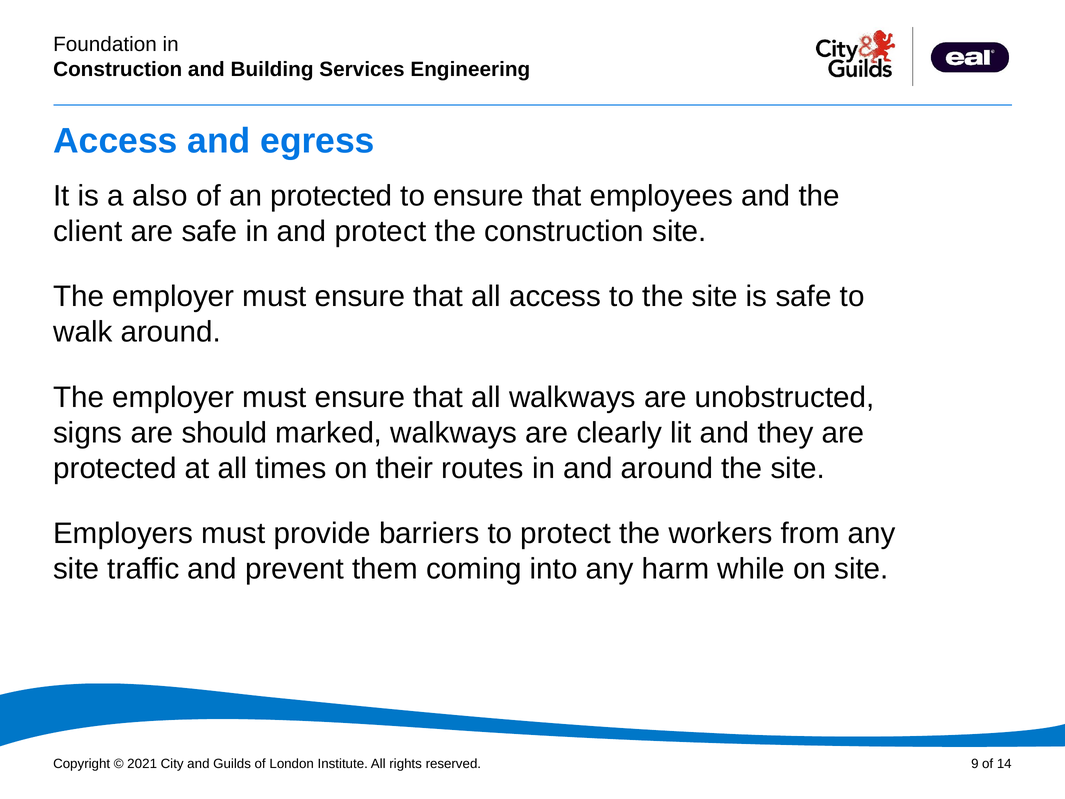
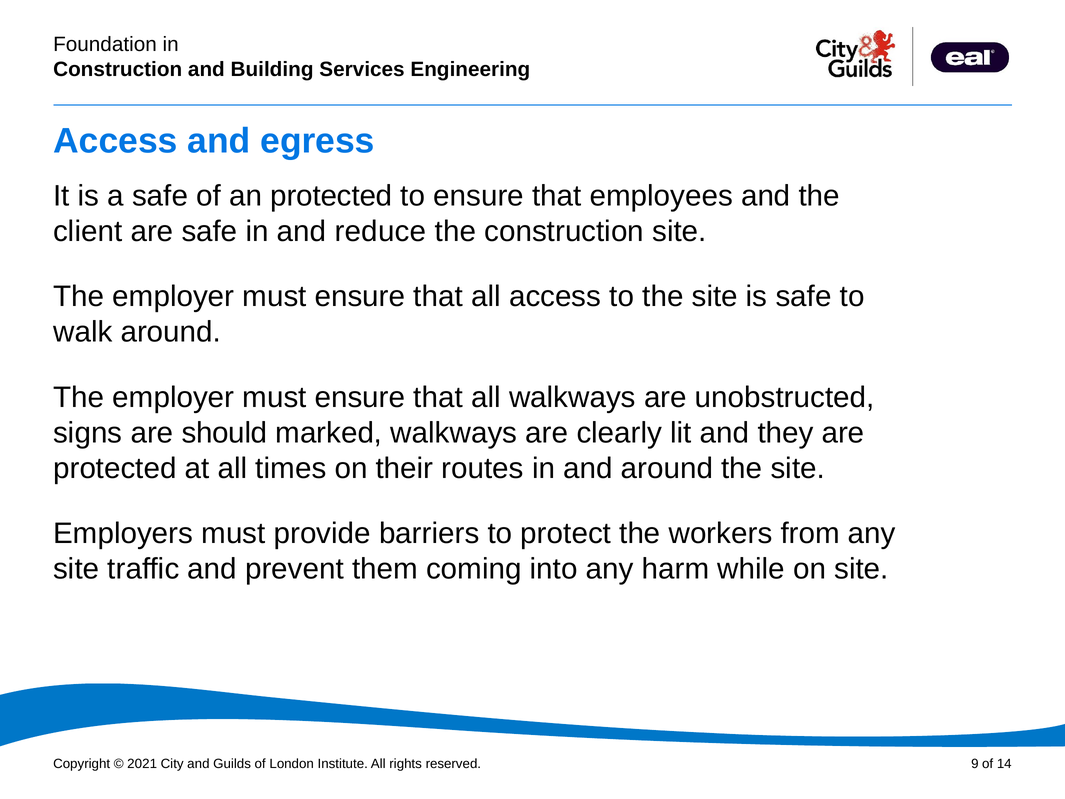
a also: also -> safe
and protect: protect -> reduce
